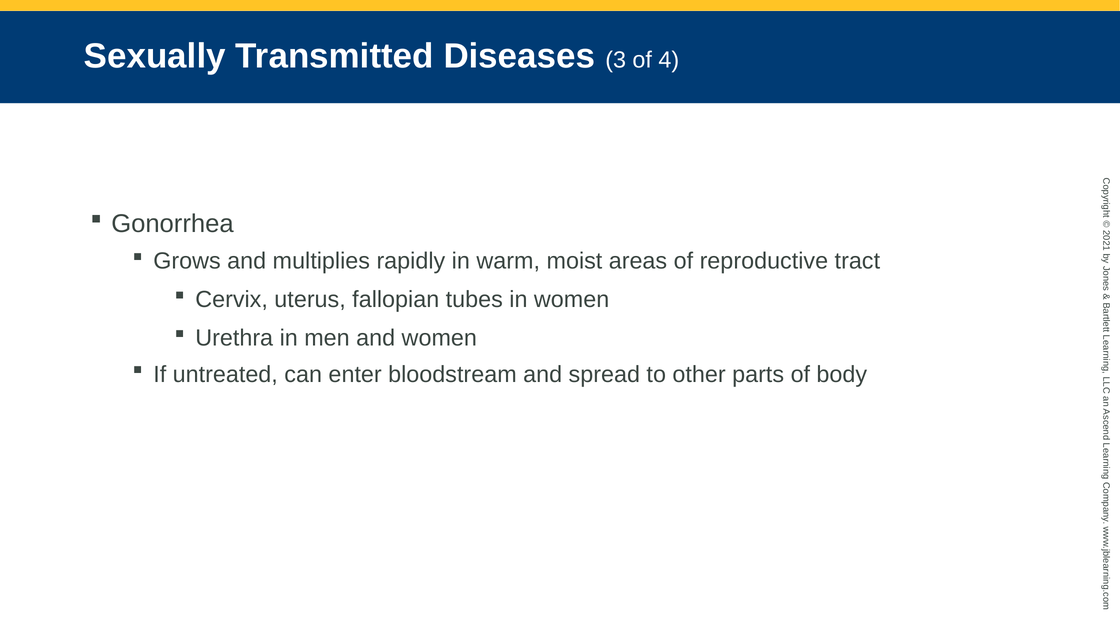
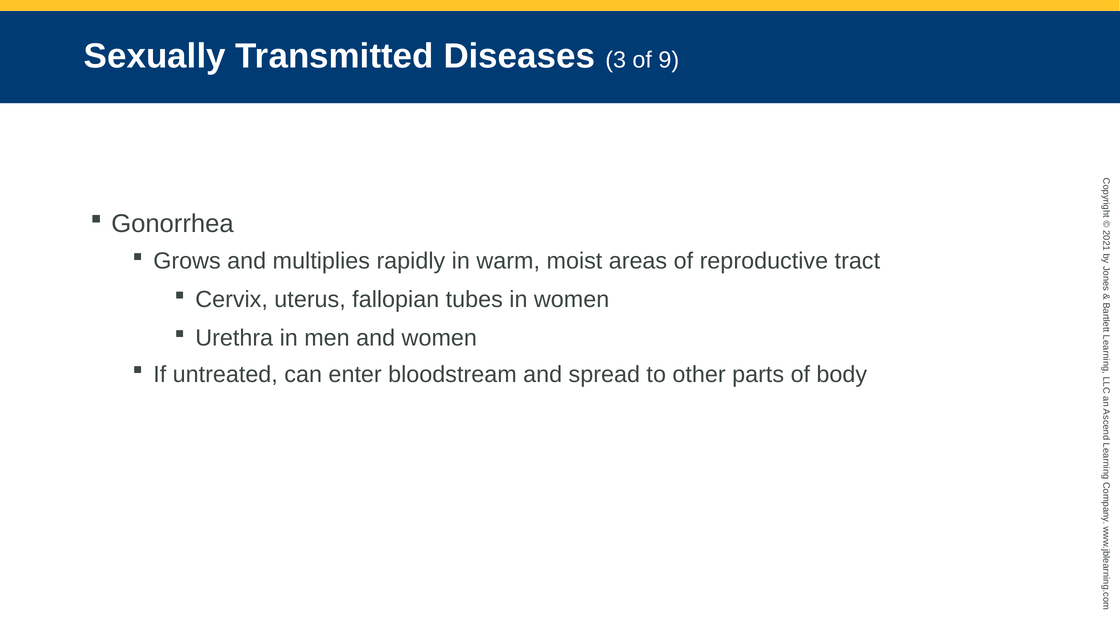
4: 4 -> 9
